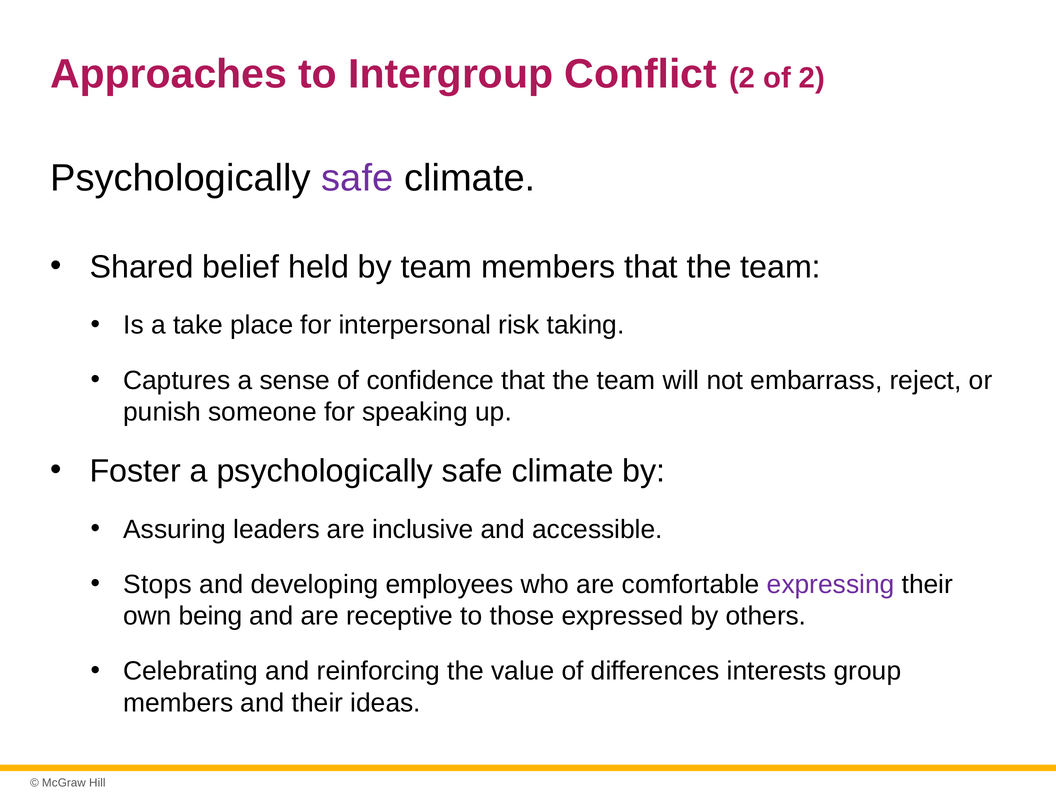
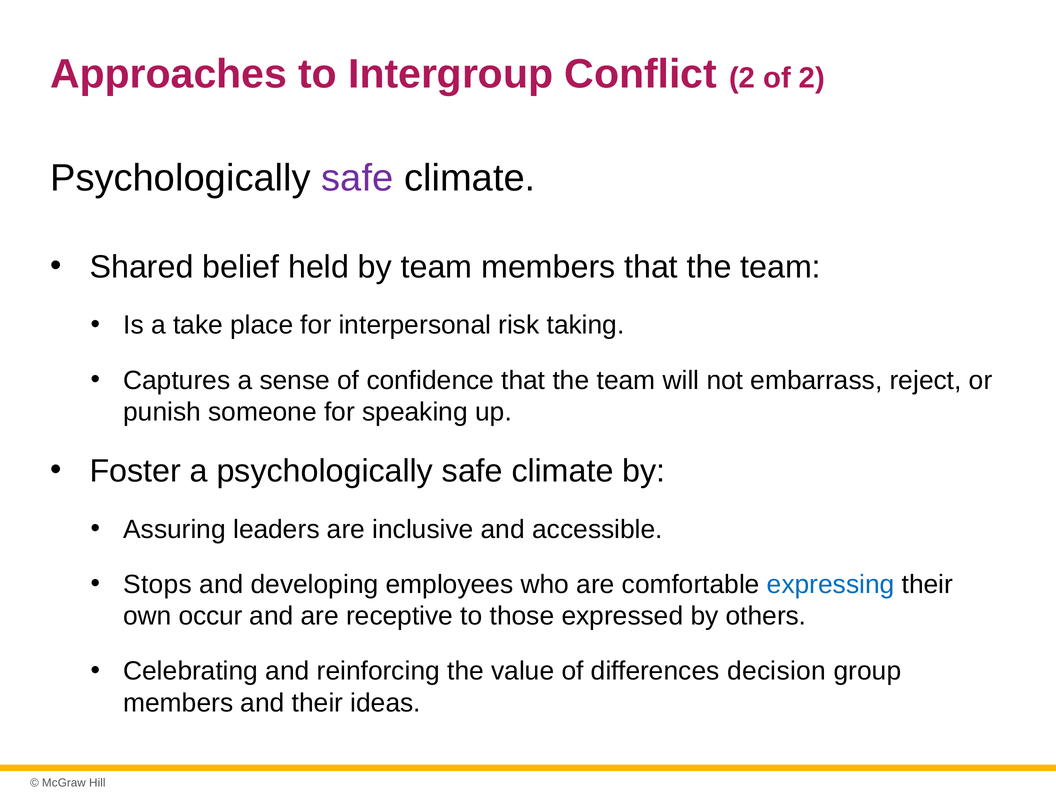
expressing colour: purple -> blue
being: being -> occur
interests: interests -> decision
